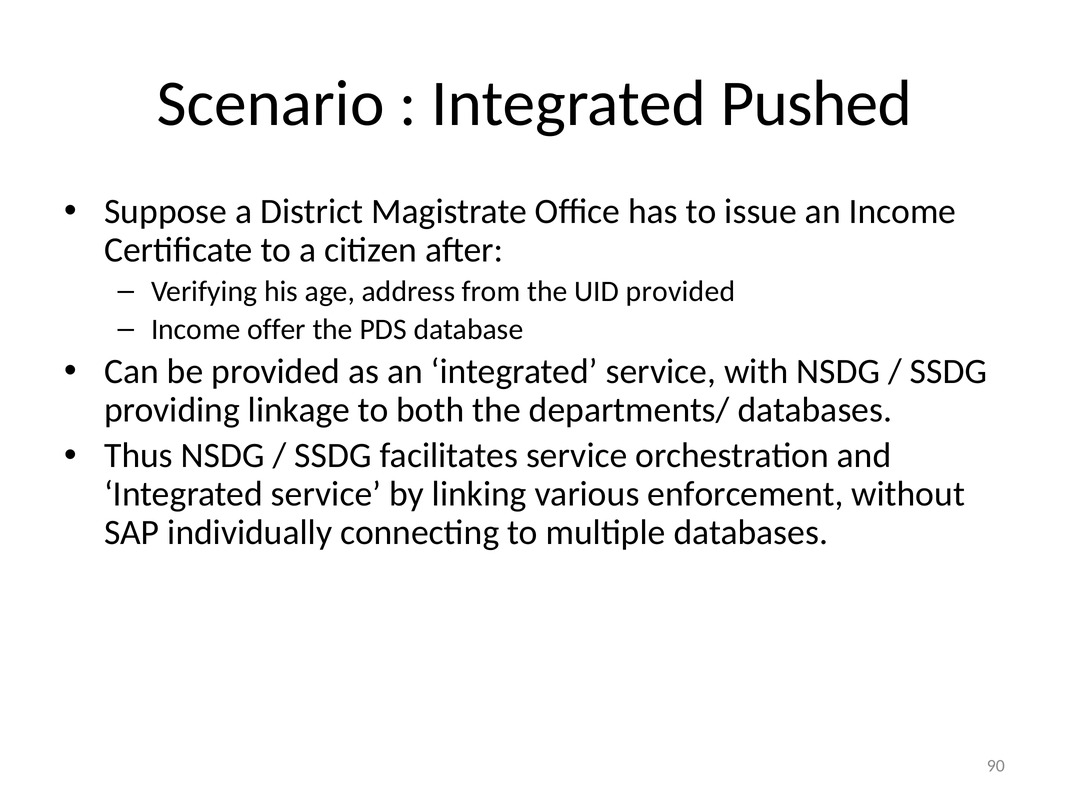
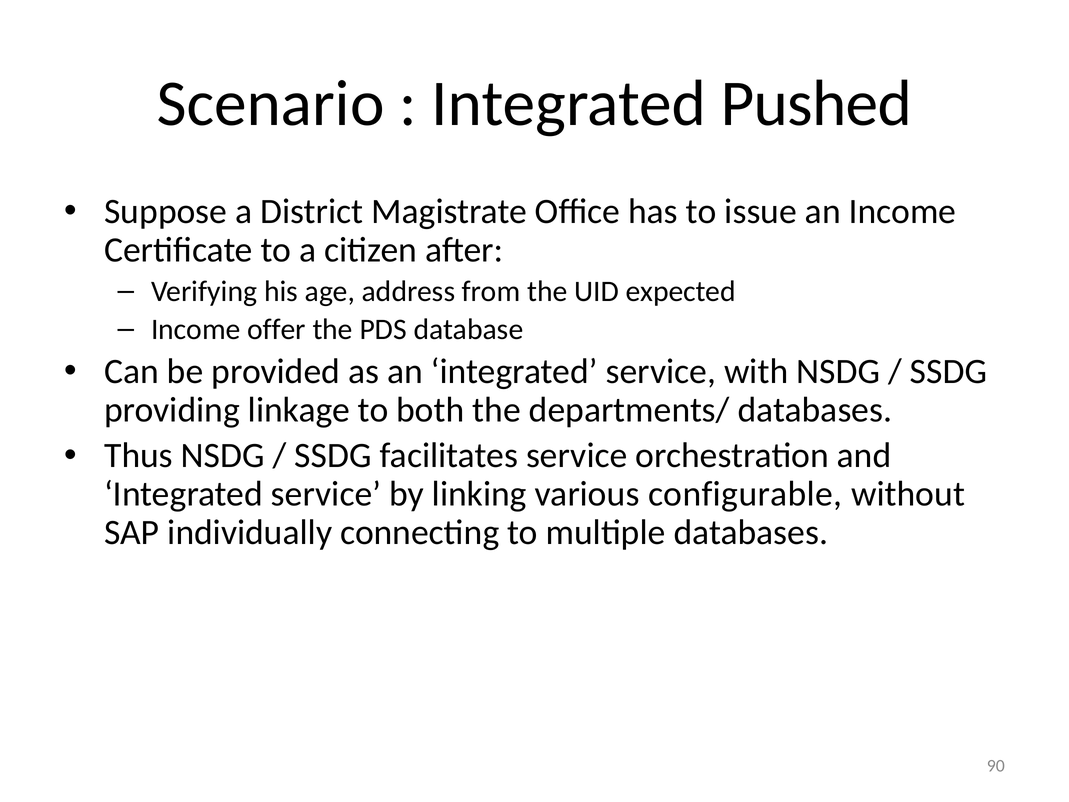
UID provided: provided -> expected
enforcement: enforcement -> configurable
